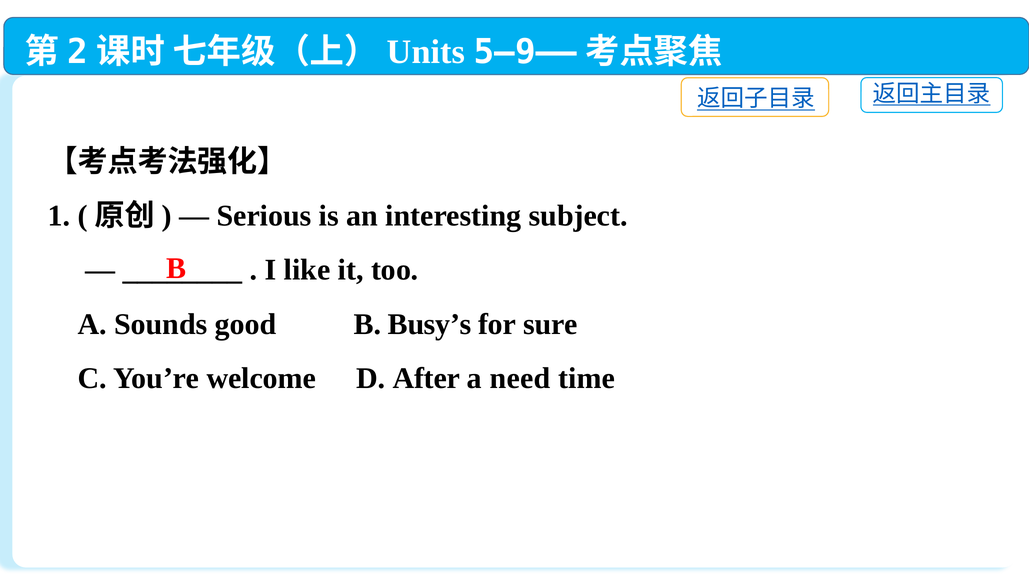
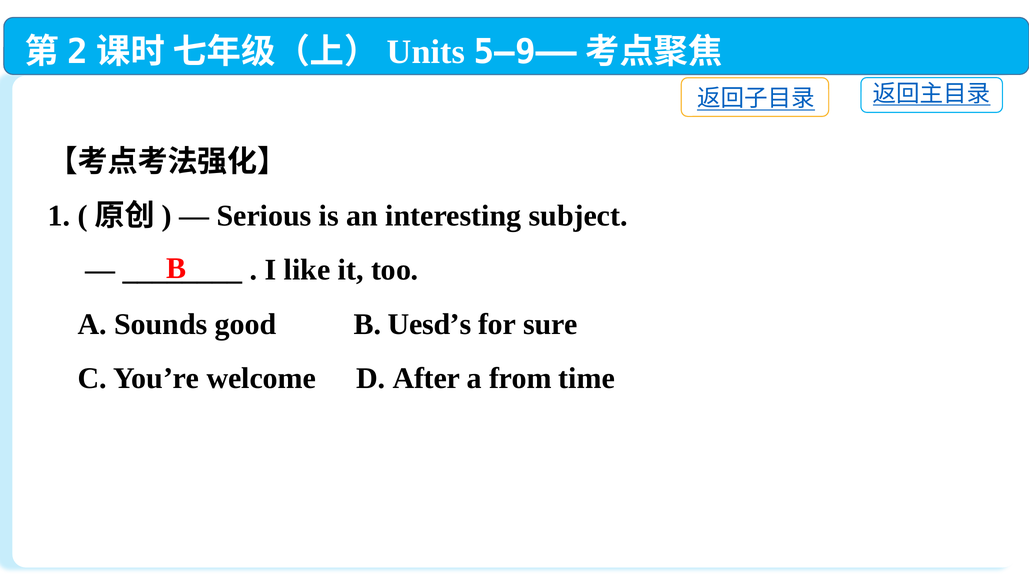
Busy’s: Busy’s -> Uesd’s
need: need -> from
